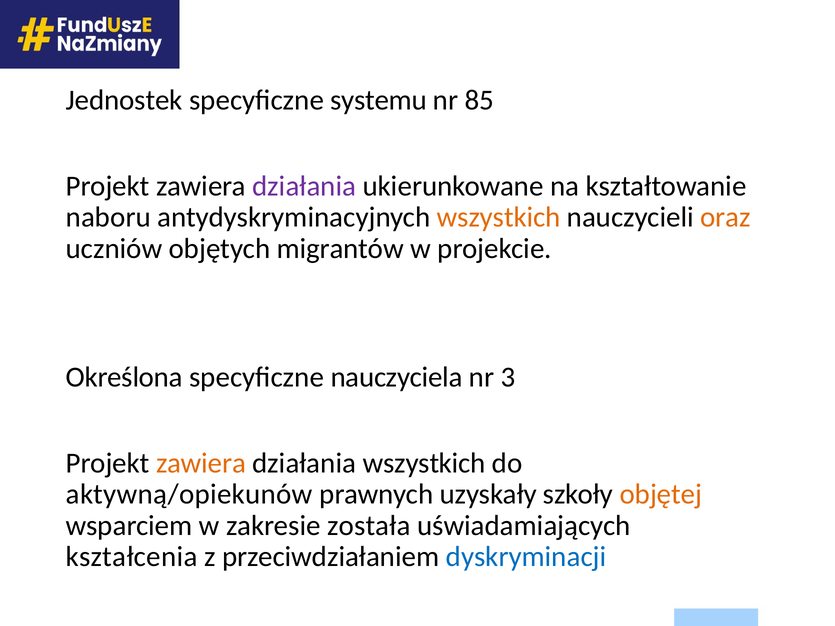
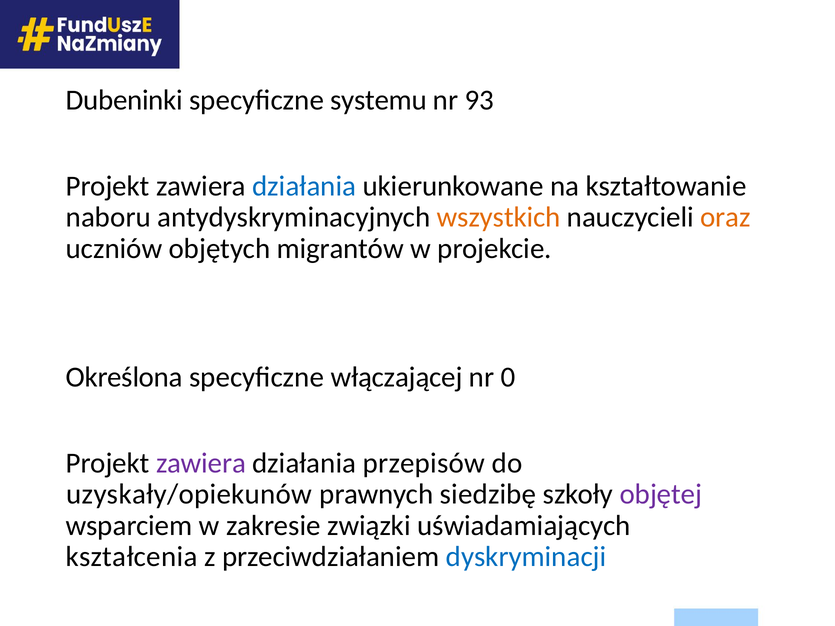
Jednostek: Jednostek -> Dubeninki
85: 85 -> 93
działania at (304, 186) colour: purple -> blue
nauczyciela: nauczyciela -> włączającej
3: 3 -> 0
zawiera at (201, 463) colour: orange -> purple
działania wszystkich: wszystkich -> przepisów
aktywną/opiekunów: aktywną/opiekunów -> uzyskały/opiekunów
uzyskały: uzyskały -> siedzibę
objętej colour: orange -> purple
została: została -> związki
